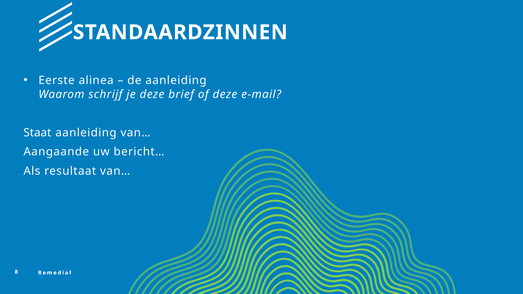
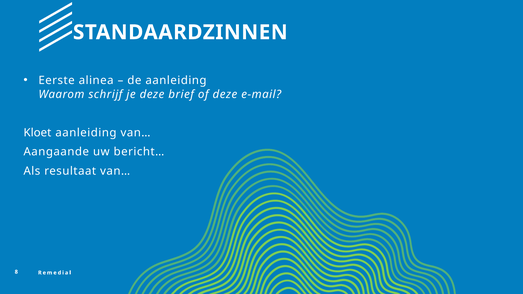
Staat: Staat -> Kloet
